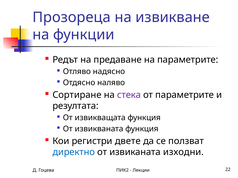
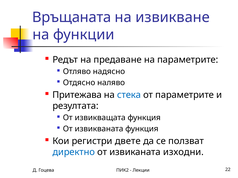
Прозореца: Прозореца -> Връщаната
Сортиране: Сортиране -> Притежава
стека colour: purple -> blue
